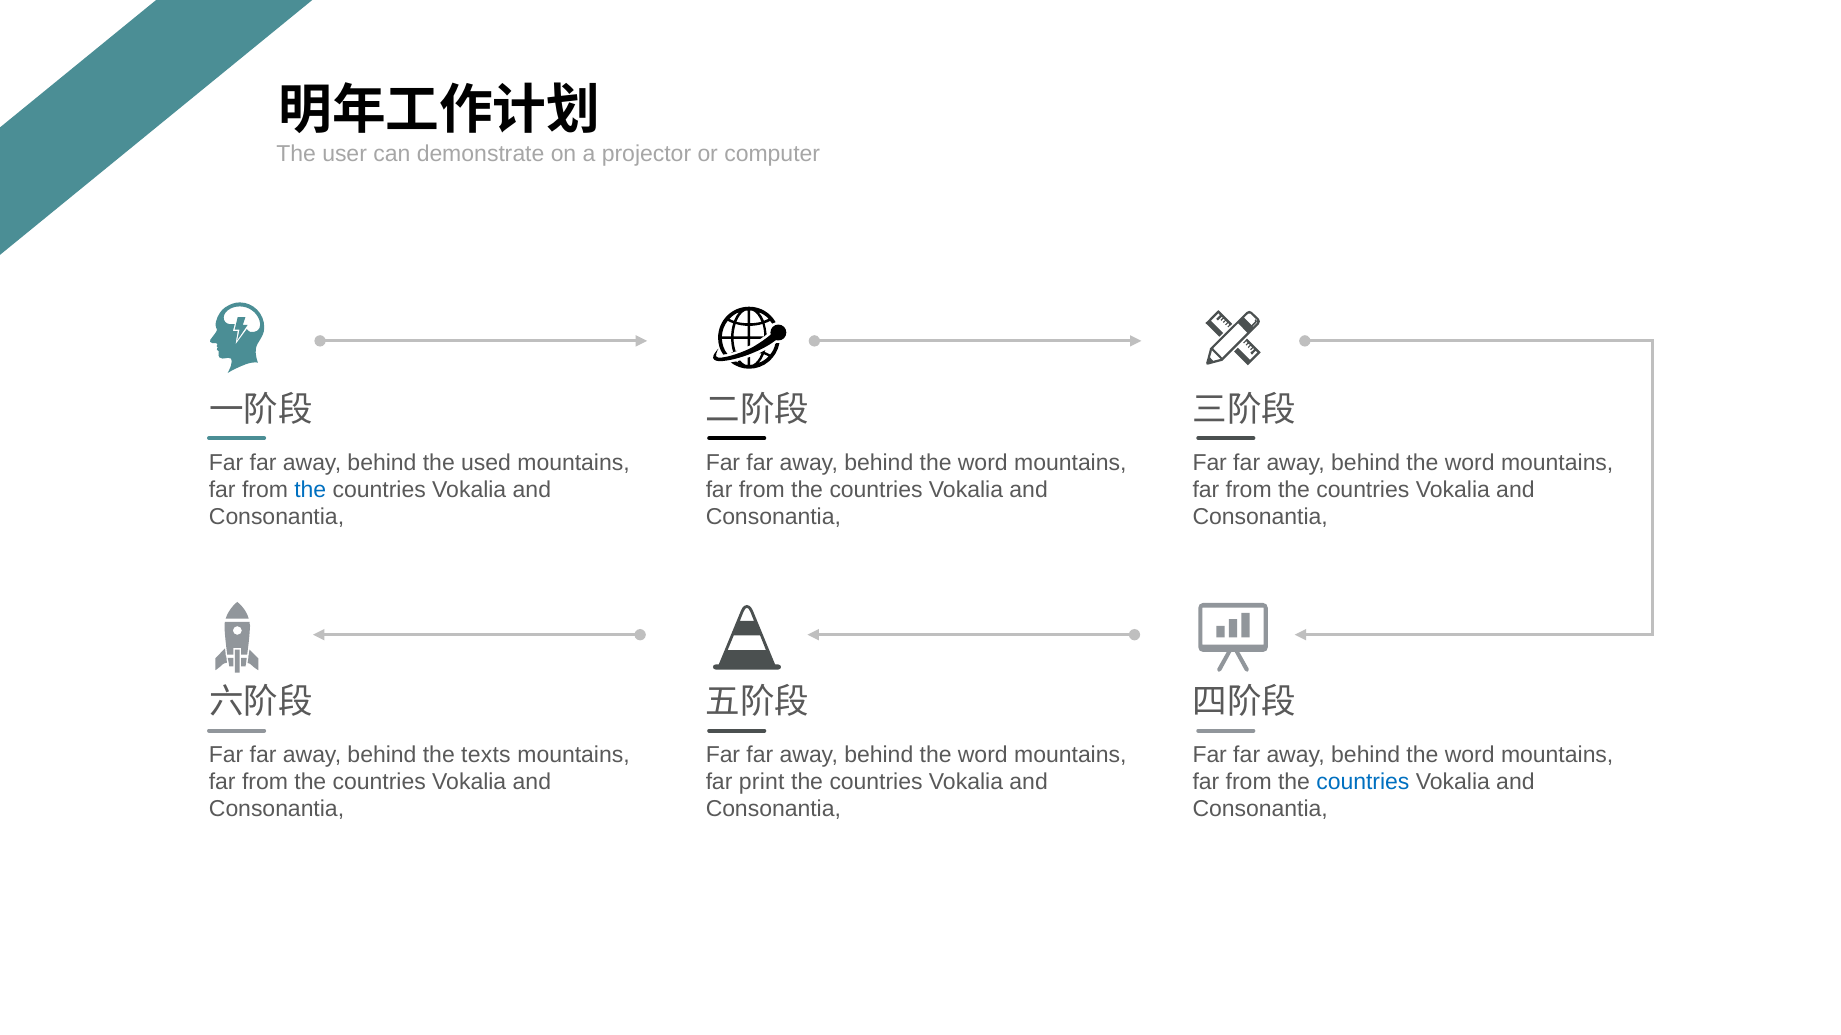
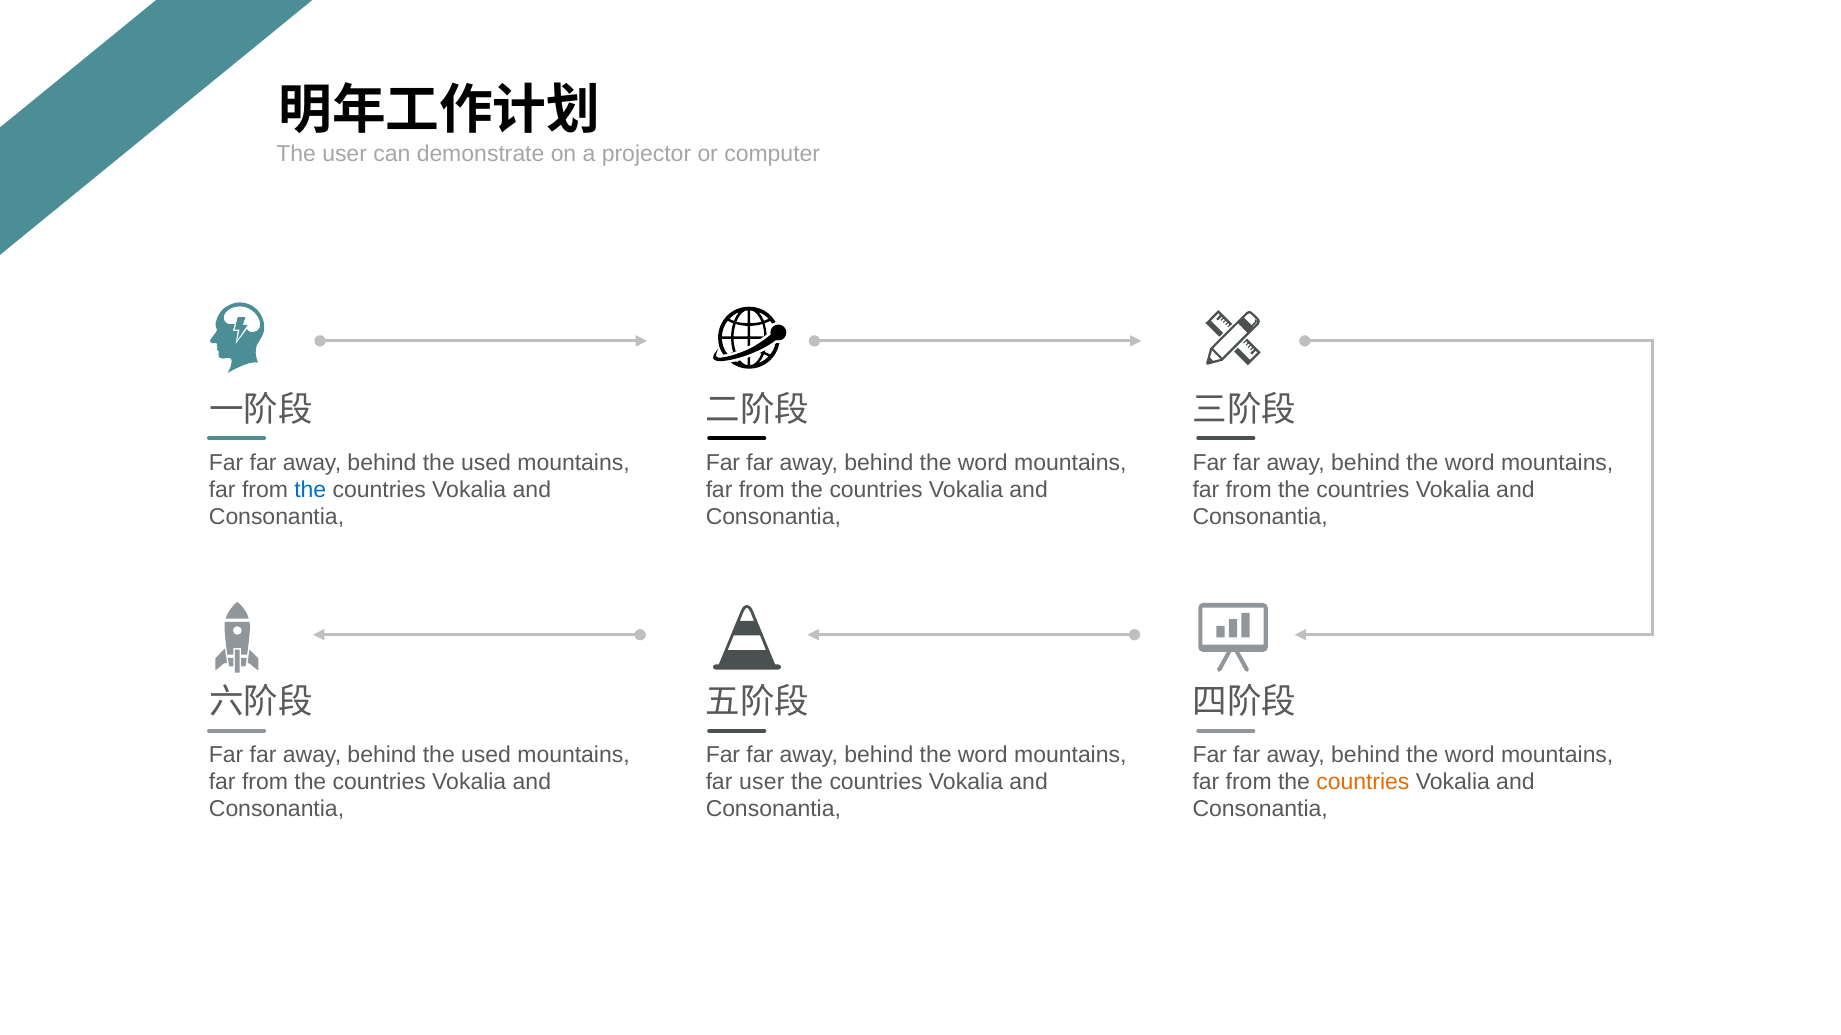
texts at (486, 756): texts -> used
far print: print -> user
countries at (1363, 782) colour: blue -> orange
